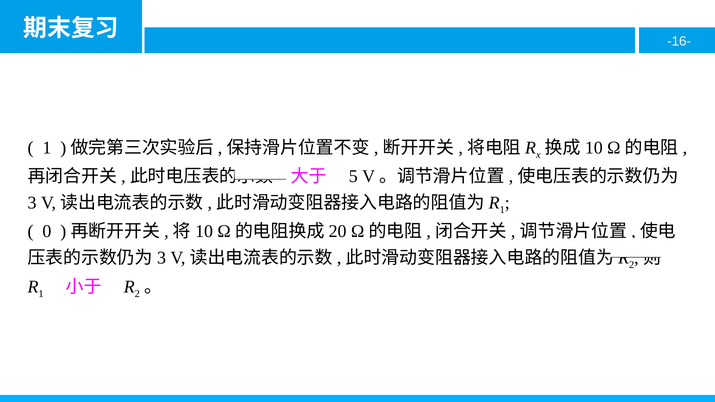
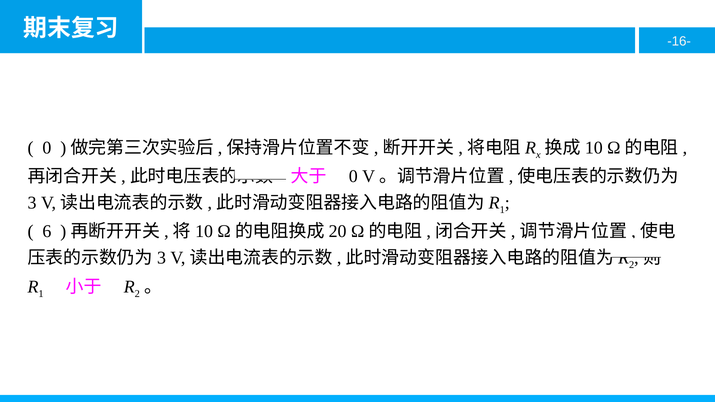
1 at (47, 148): 1 -> 0
5 at (353, 177): 5 -> 0
0: 0 -> 6
